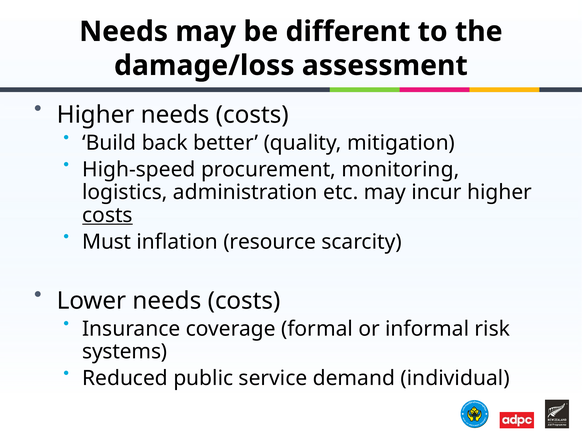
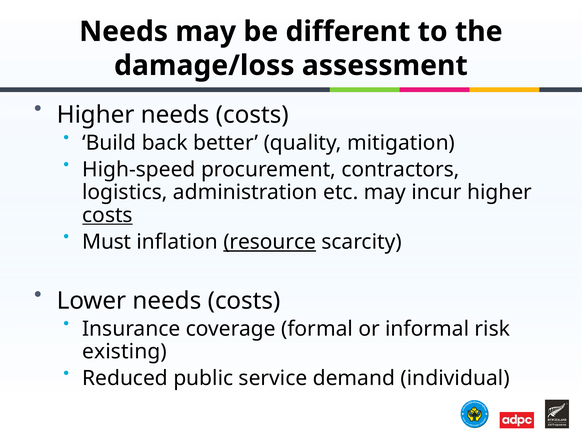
monitoring: monitoring -> contractors
resource underline: none -> present
systems: systems -> existing
